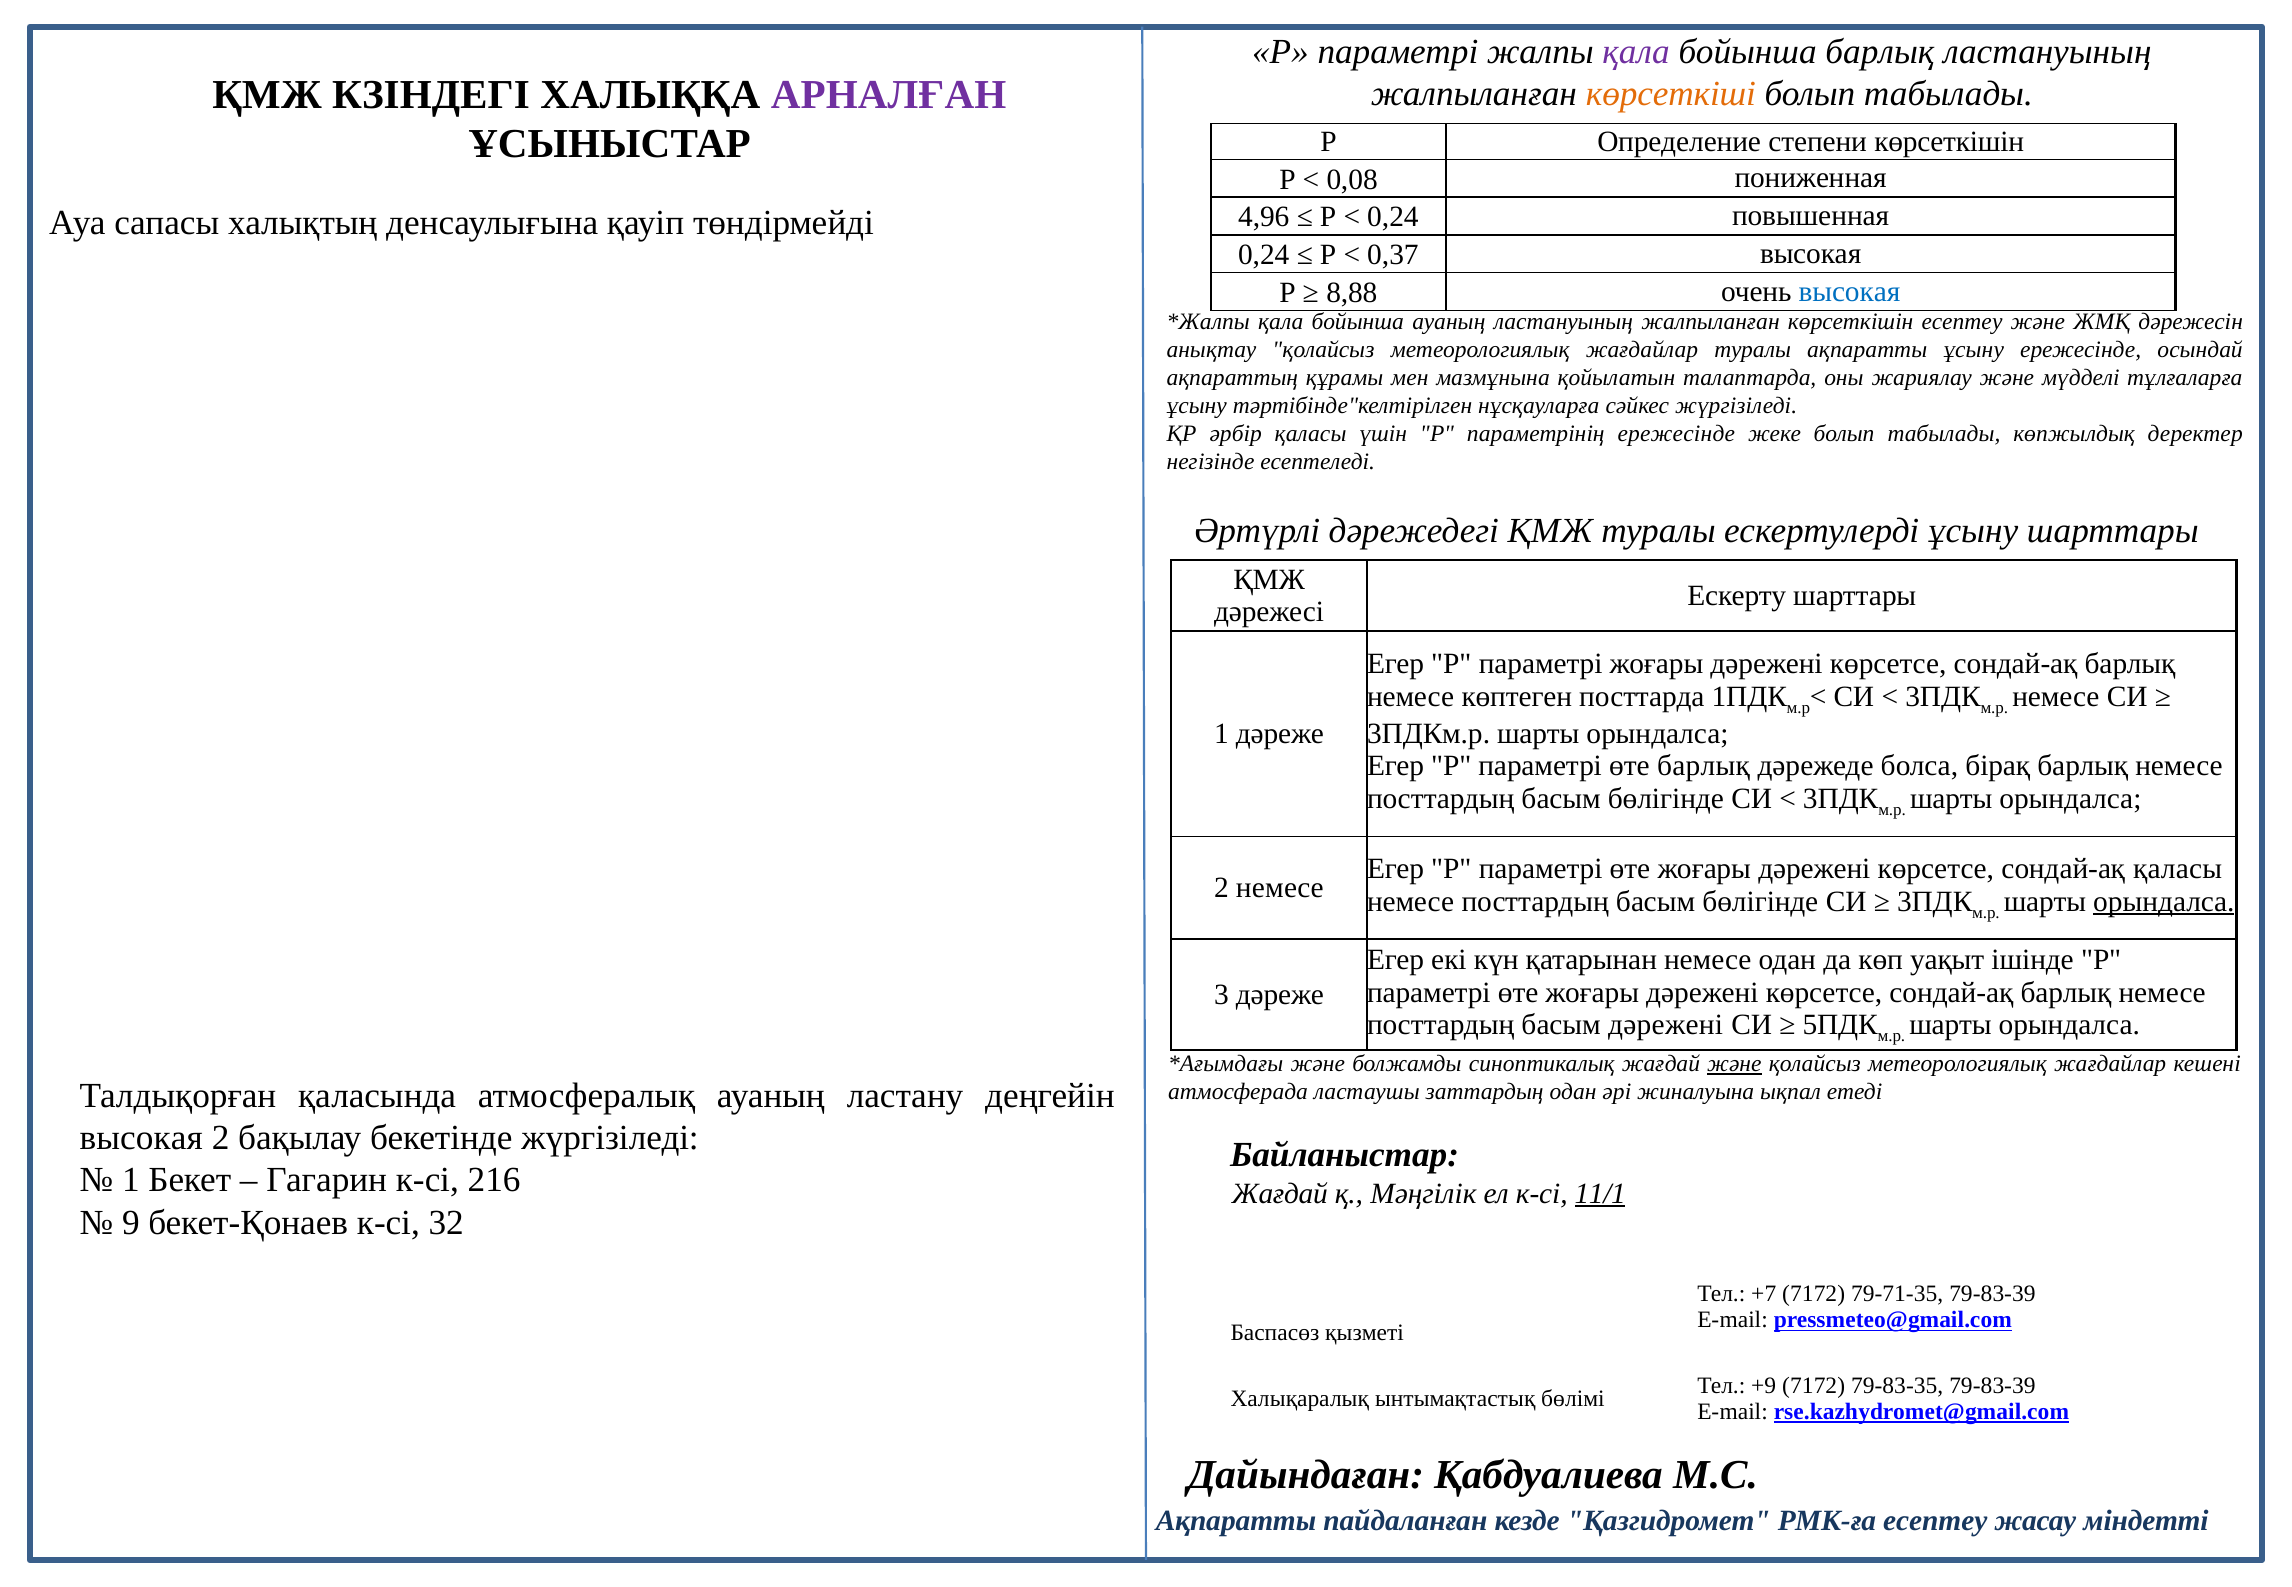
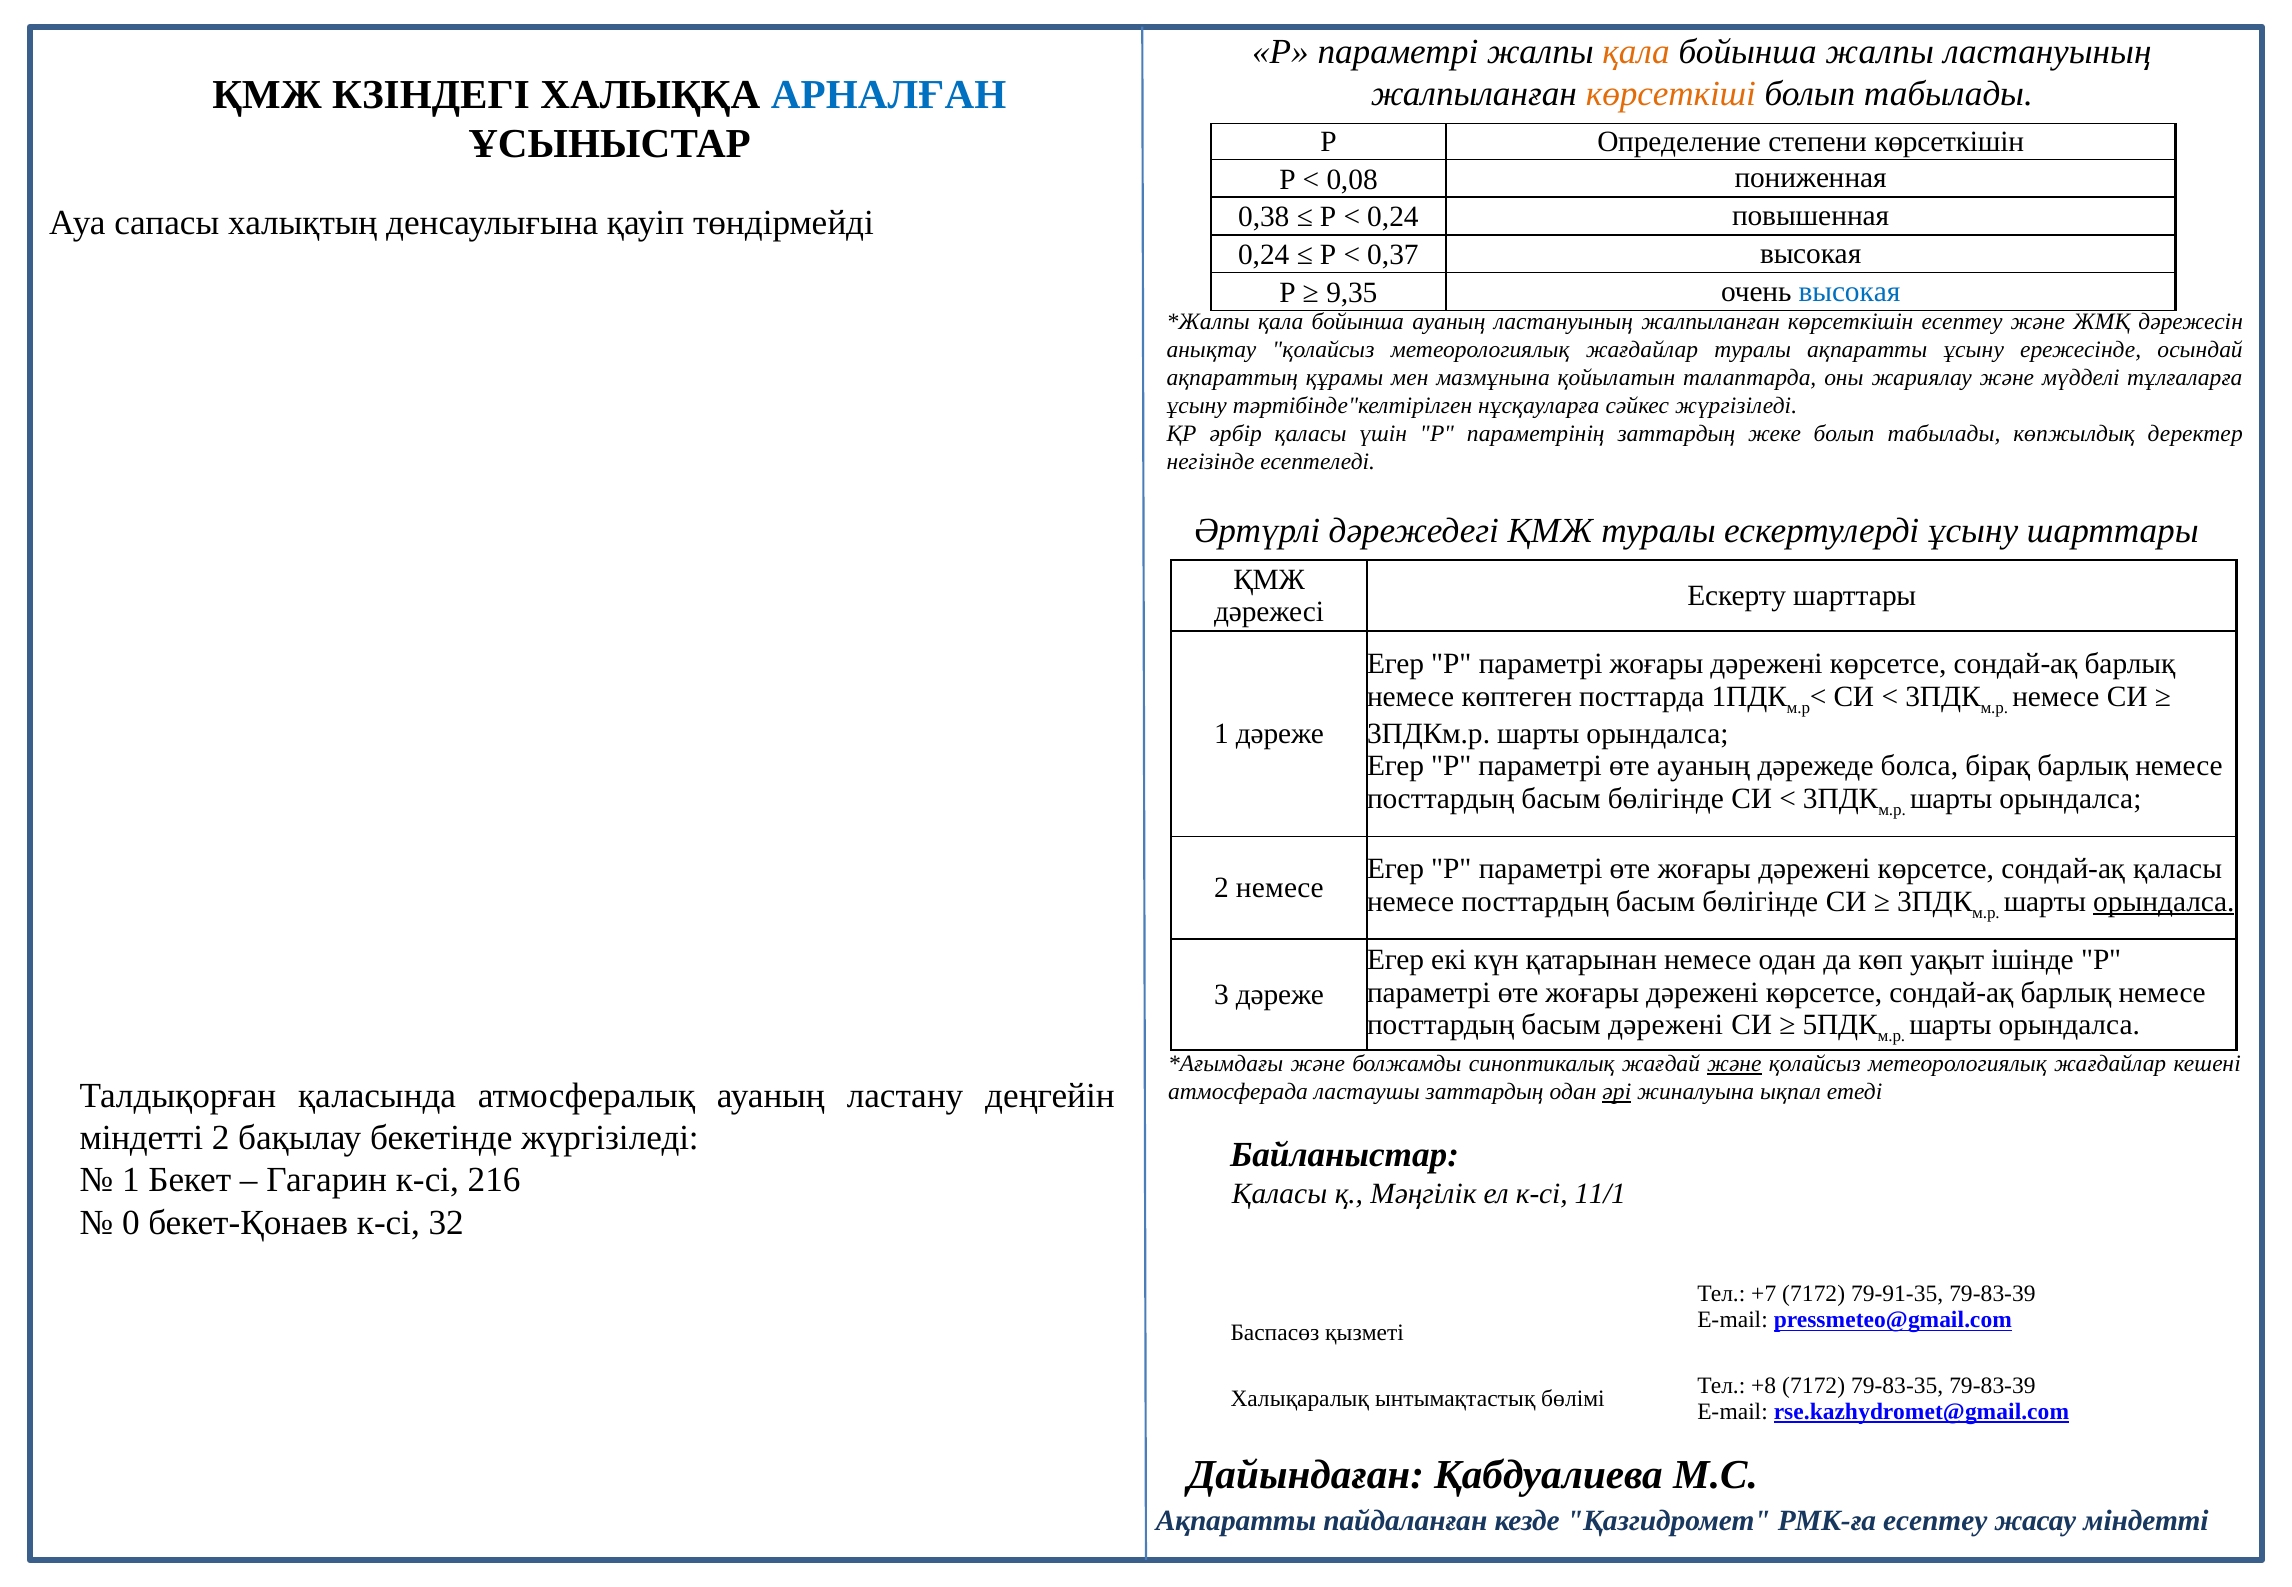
қала at (1636, 52) colour: purple -> orange
бойынша барлық: барлық -> жалпы
АРНАЛҒАН colour: purple -> blue
4,96: 4,96 -> 0,38
8,88: 8,88 -> 9,35
параметрінің ережесінде: ережесінде -> заттардың
өте барлық: барлық -> ауаның
әрі underline: none -> present
высокая at (141, 1138): высокая -> міндетті
Жағдай at (1280, 1193): Жағдай -> Қаласы
11/1 underline: present -> none
9: 9 -> 0
79-71-35: 79-71-35 -> 79-91-35
+9: +9 -> +8
